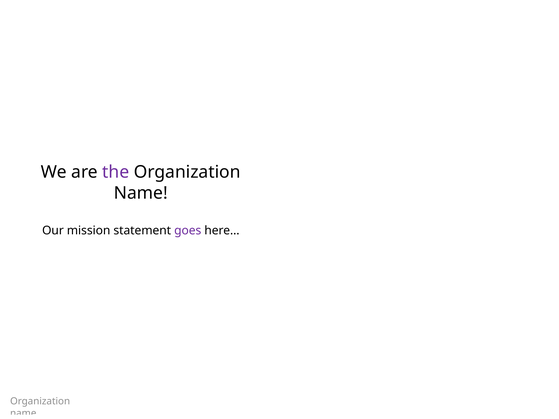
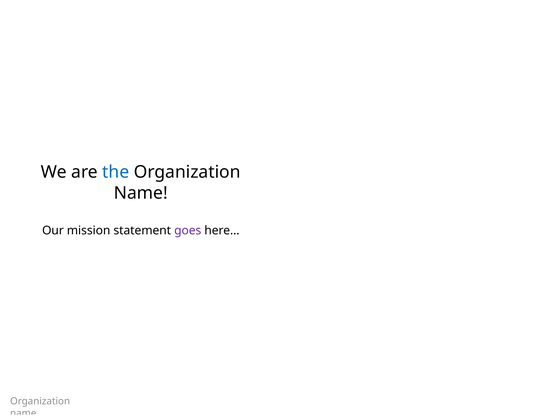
the colour: purple -> blue
